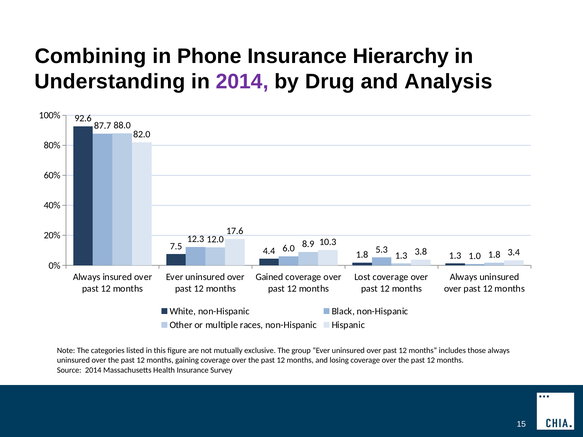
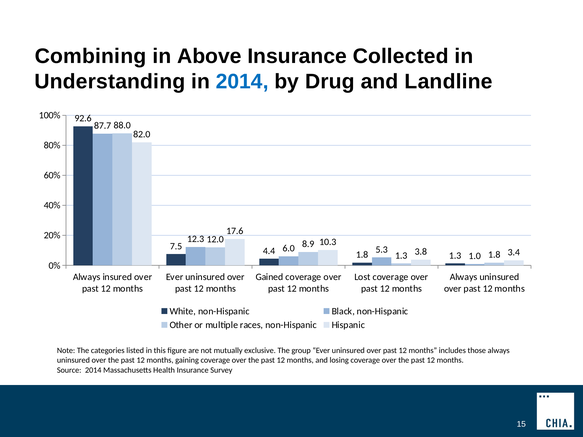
Phone: Phone -> Above
Hierarchy: Hierarchy -> Collected
2014 at (242, 81) colour: purple -> blue
Analysis: Analysis -> Landline
